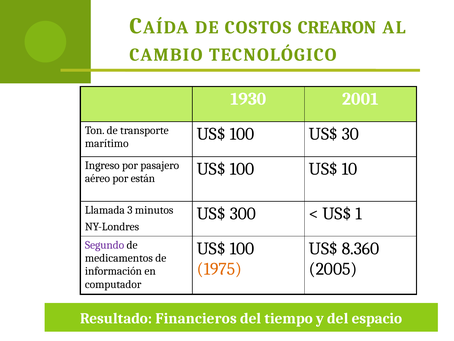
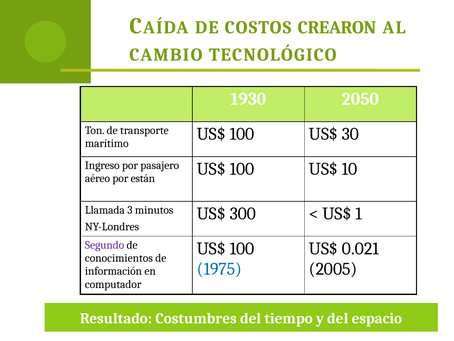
2001: 2001 -> 2050
8.360: 8.360 -> 0.021
medicamentos: medicamentos -> conocimientos
1975 colour: orange -> blue
Financieros: Financieros -> Costumbres
